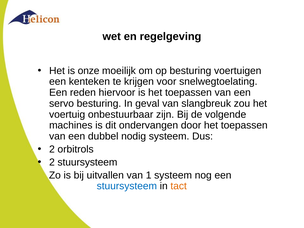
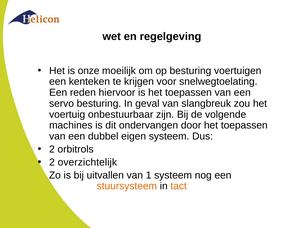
nodig: nodig -> eigen
2 stuursysteem: stuursysteem -> overzichtelijk
stuursysteem at (127, 186) colour: blue -> orange
